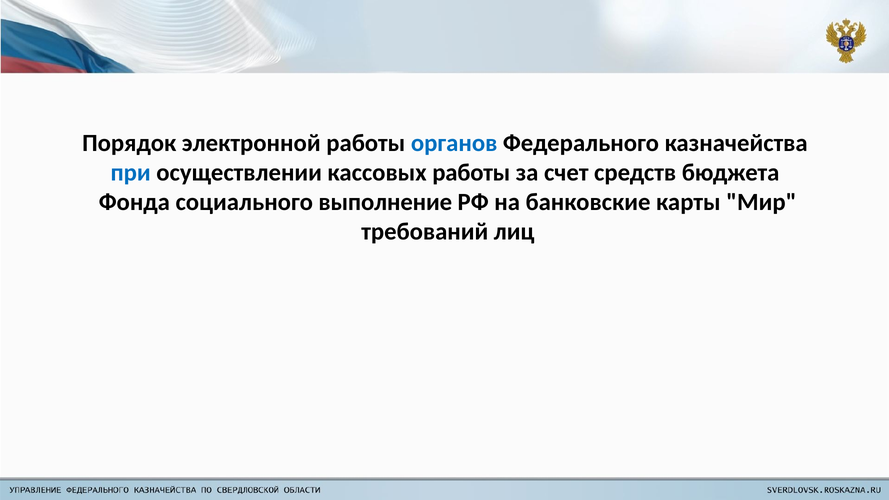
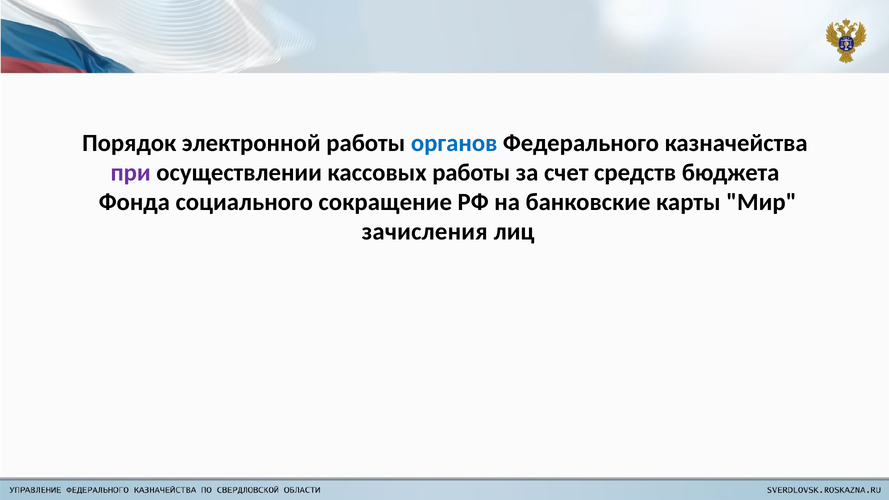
при colour: blue -> purple
выполнение: выполнение -> сокращение
требований: требований -> зачисления
